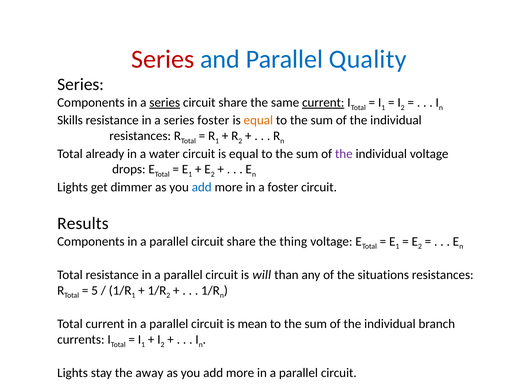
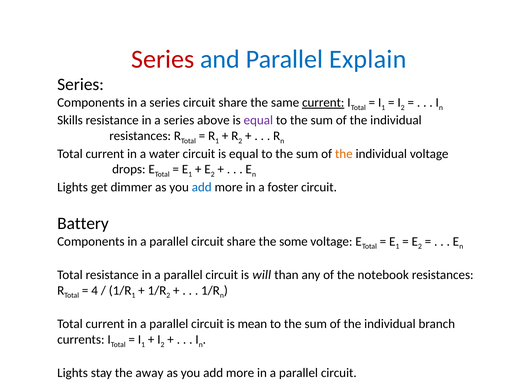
Quality: Quality -> Explain
series at (165, 102) underline: present -> none
series foster: foster -> above
equal at (258, 120) colour: orange -> purple
already at (105, 154): already -> current
the at (344, 154) colour: purple -> orange
Results: Results -> Battery
thing: thing -> some
situations: situations -> notebook
5: 5 -> 4
